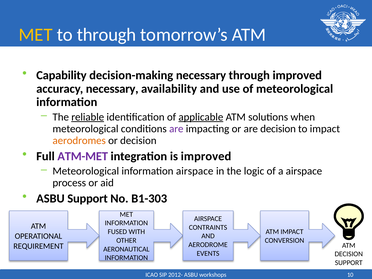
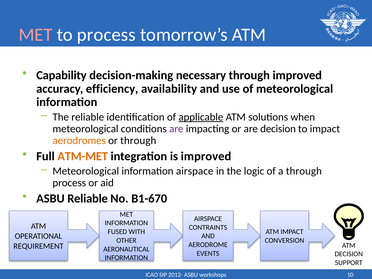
MET at (36, 35) colour: yellow -> pink
to through: through -> process
accuracy necessary: necessary -> efficiency
reliable at (88, 117) underline: present -> none
or decision: decision -> through
ATM-MET colour: purple -> orange
a airspace: airspace -> through
ASBU Support: Support -> Reliable
B1-303: B1-303 -> B1-670
